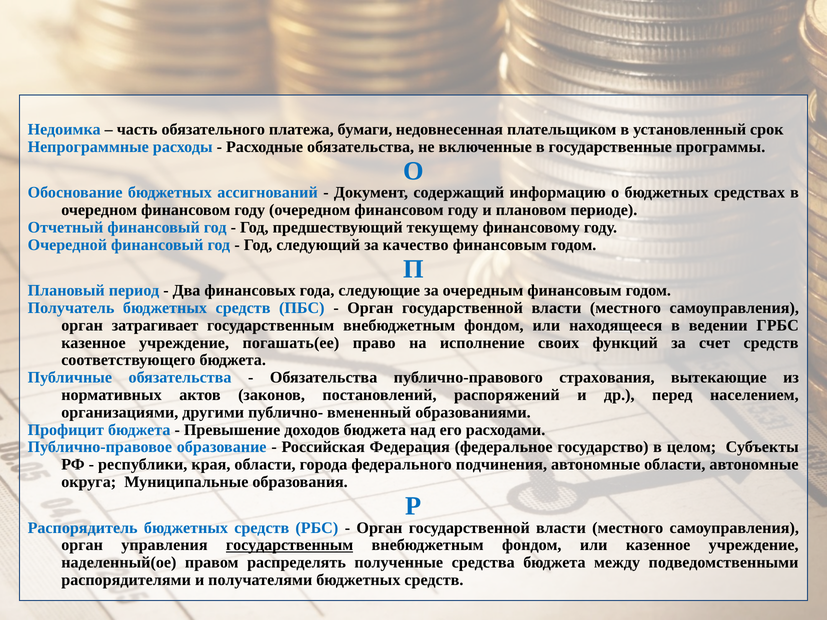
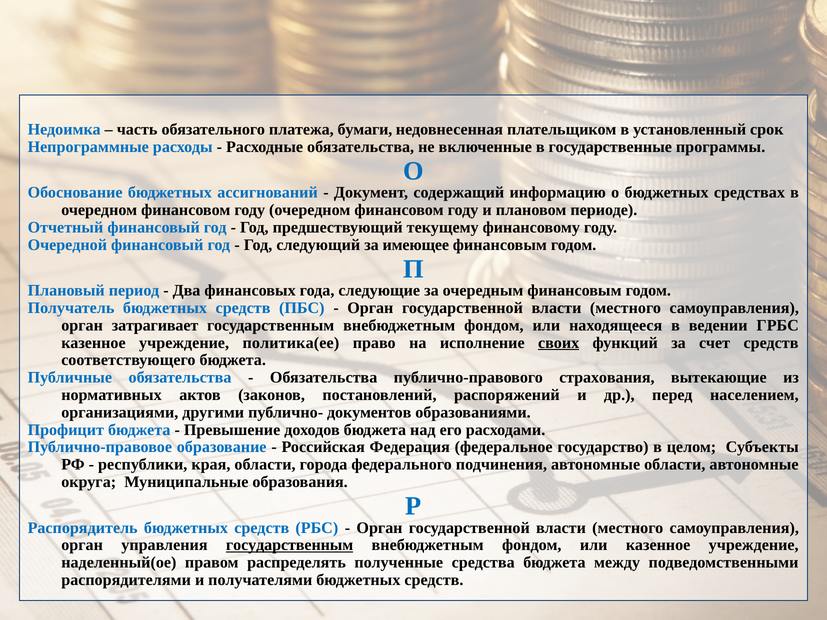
качество: качество -> имеющее
погашать(ее: погашать(ее -> политика(ее
своих underline: none -> present
вмененный: вмененный -> документов
